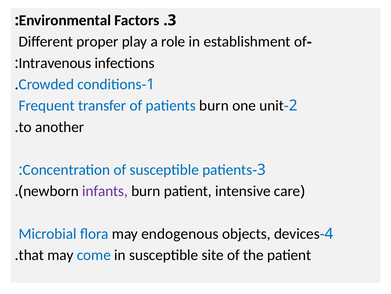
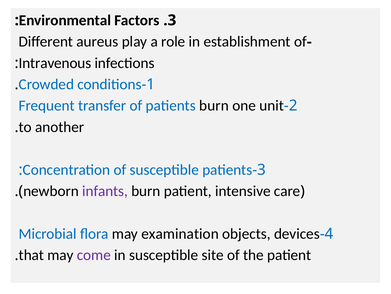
proper: proper -> aureus
endogenous: endogenous -> examination
come colour: blue -> purple
